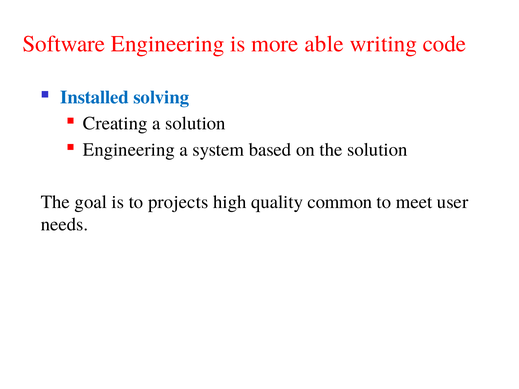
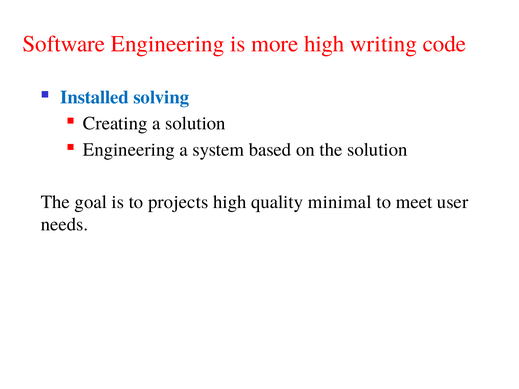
more able: able -> high
common: common -> minimal
